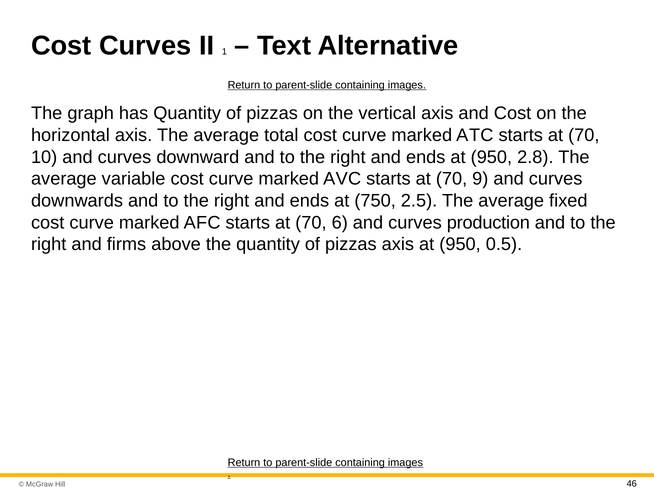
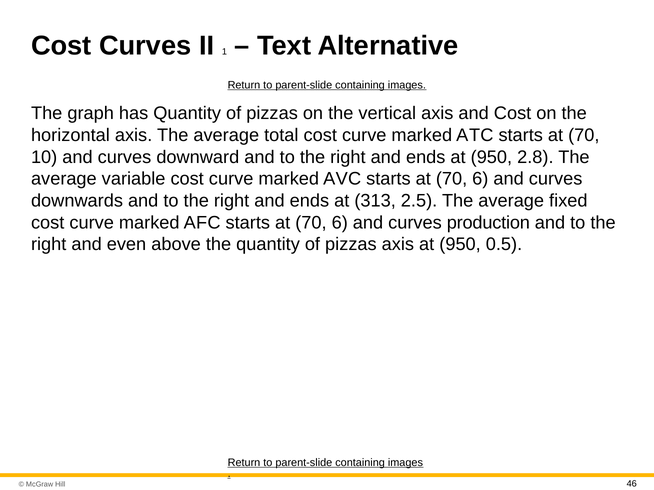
9 at (480, 179): 9 -> 6
750: 750 -> 313
firms: firms -> even
